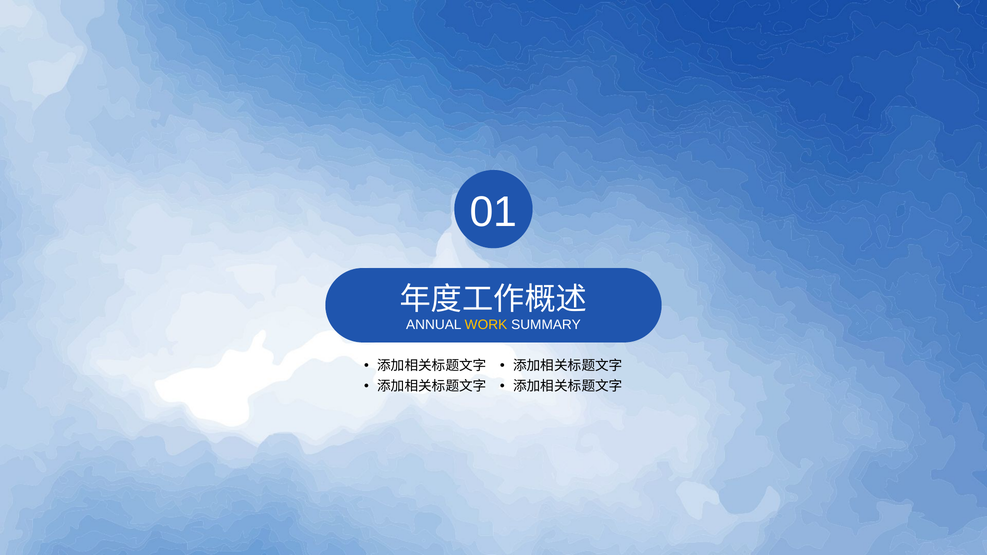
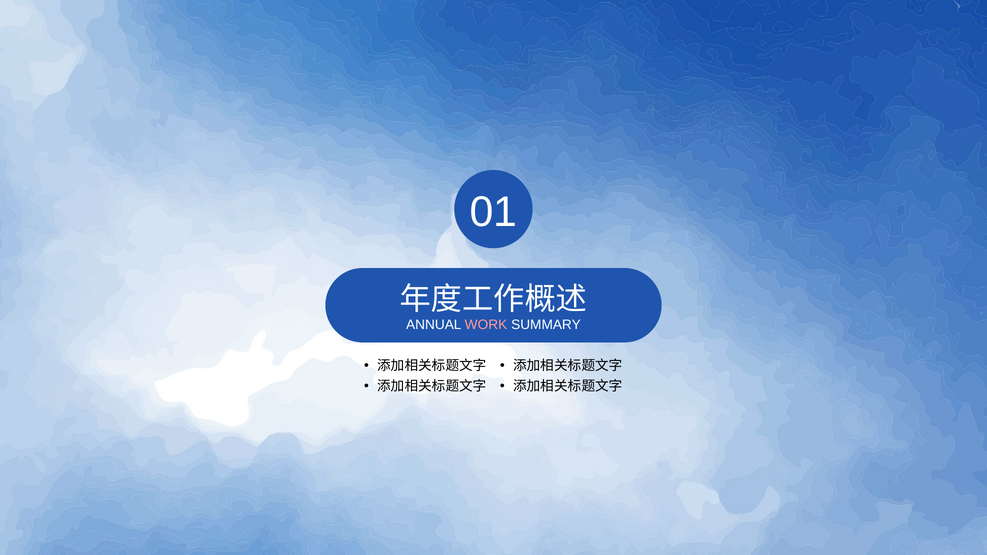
WORK colour: yellow -> pink
